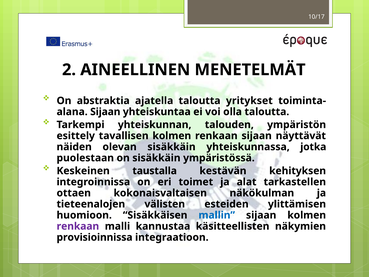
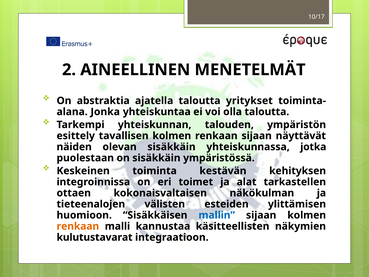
Sijaan at (105, 112): Sijaan -> Jonka
taustalla: taustalla -> toiminta
renkaan at (78, 226) colour: purple -> orange
provisioinnissa: provisioinnissa -> kulutustavarat
